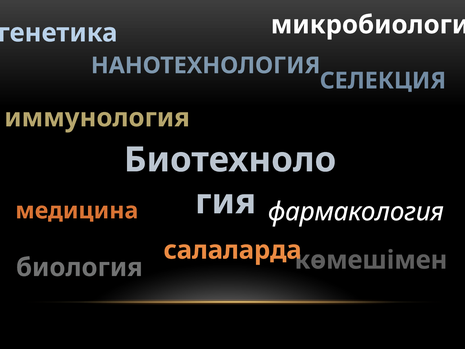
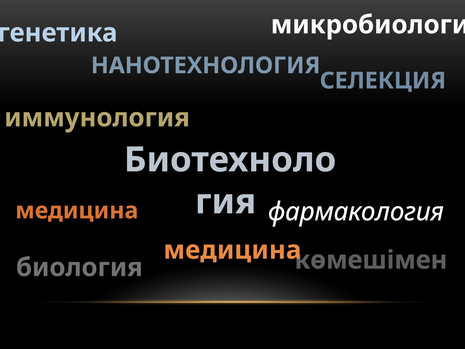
салаларда at (233, 250): салаларда -> медицина
